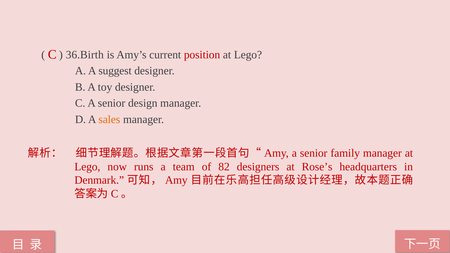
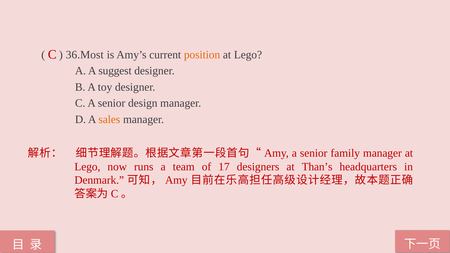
36.Birth: 36.Birth -> 36.Most
position colour: red -> orange
82: 82 -> 17
Rose’s: Rose’s -> Than’s
